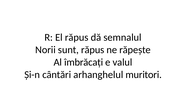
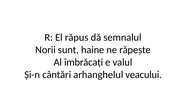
sunt răpus: răpus -> haine
muritori: muritori -> veacului
